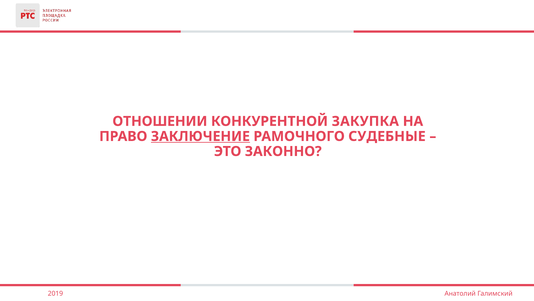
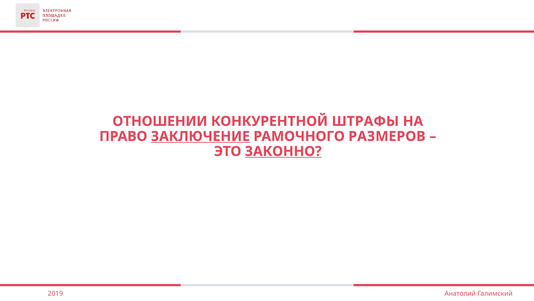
ЗАКУПКА: ЗАКУПКА -> ШТРАФЫ
СУДЕБНЫЕ: СУДЕБНЫЕ -> РАЗМЕРОВ
ЗАКОННО underline: none -> present
